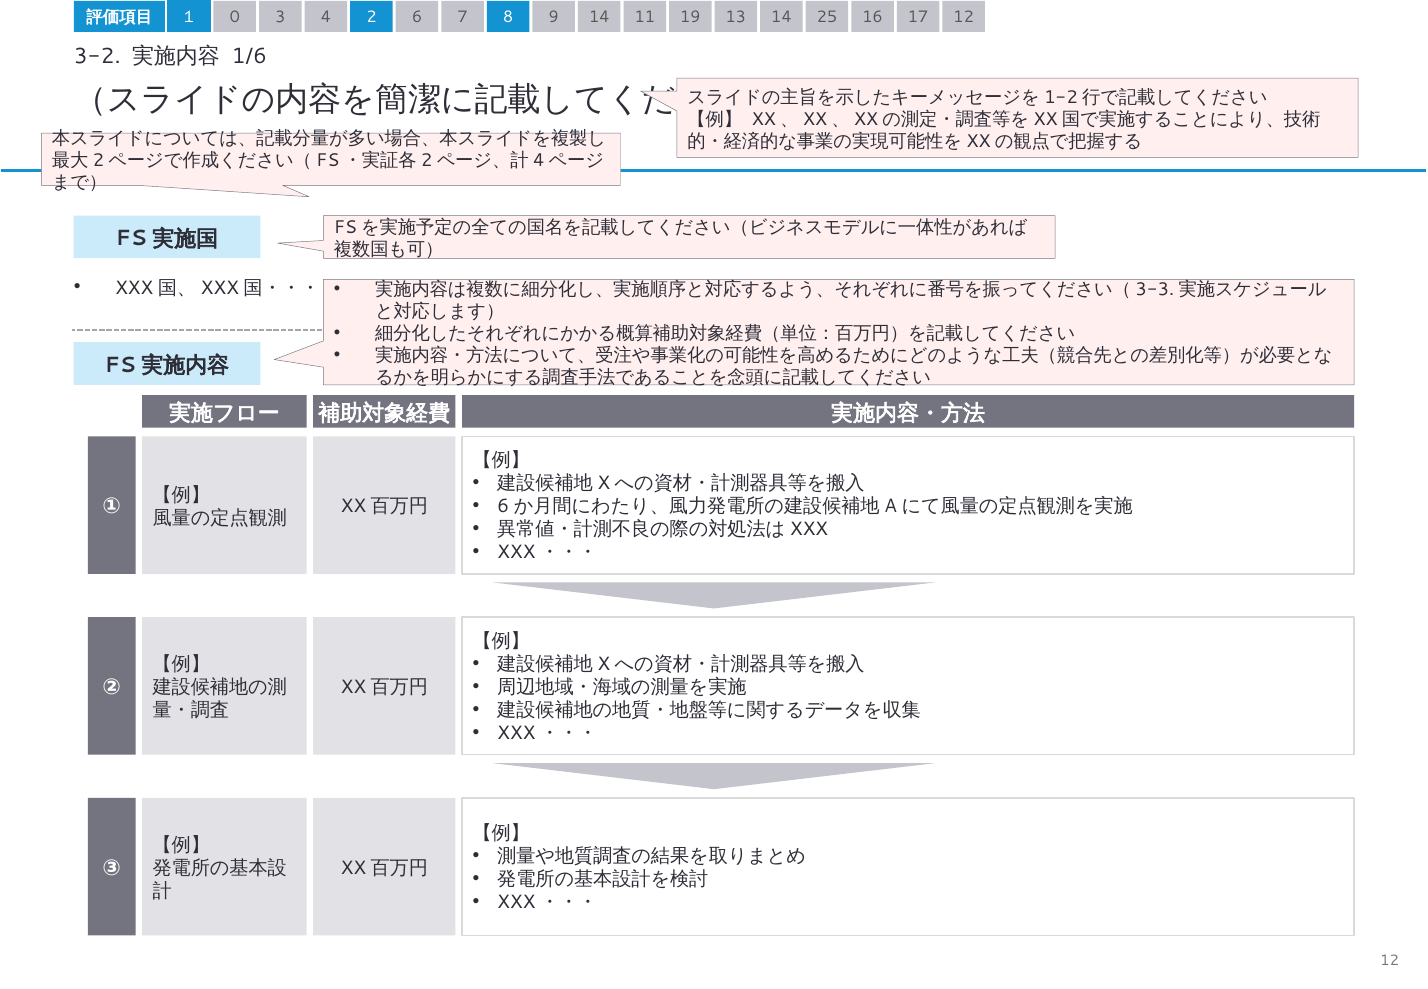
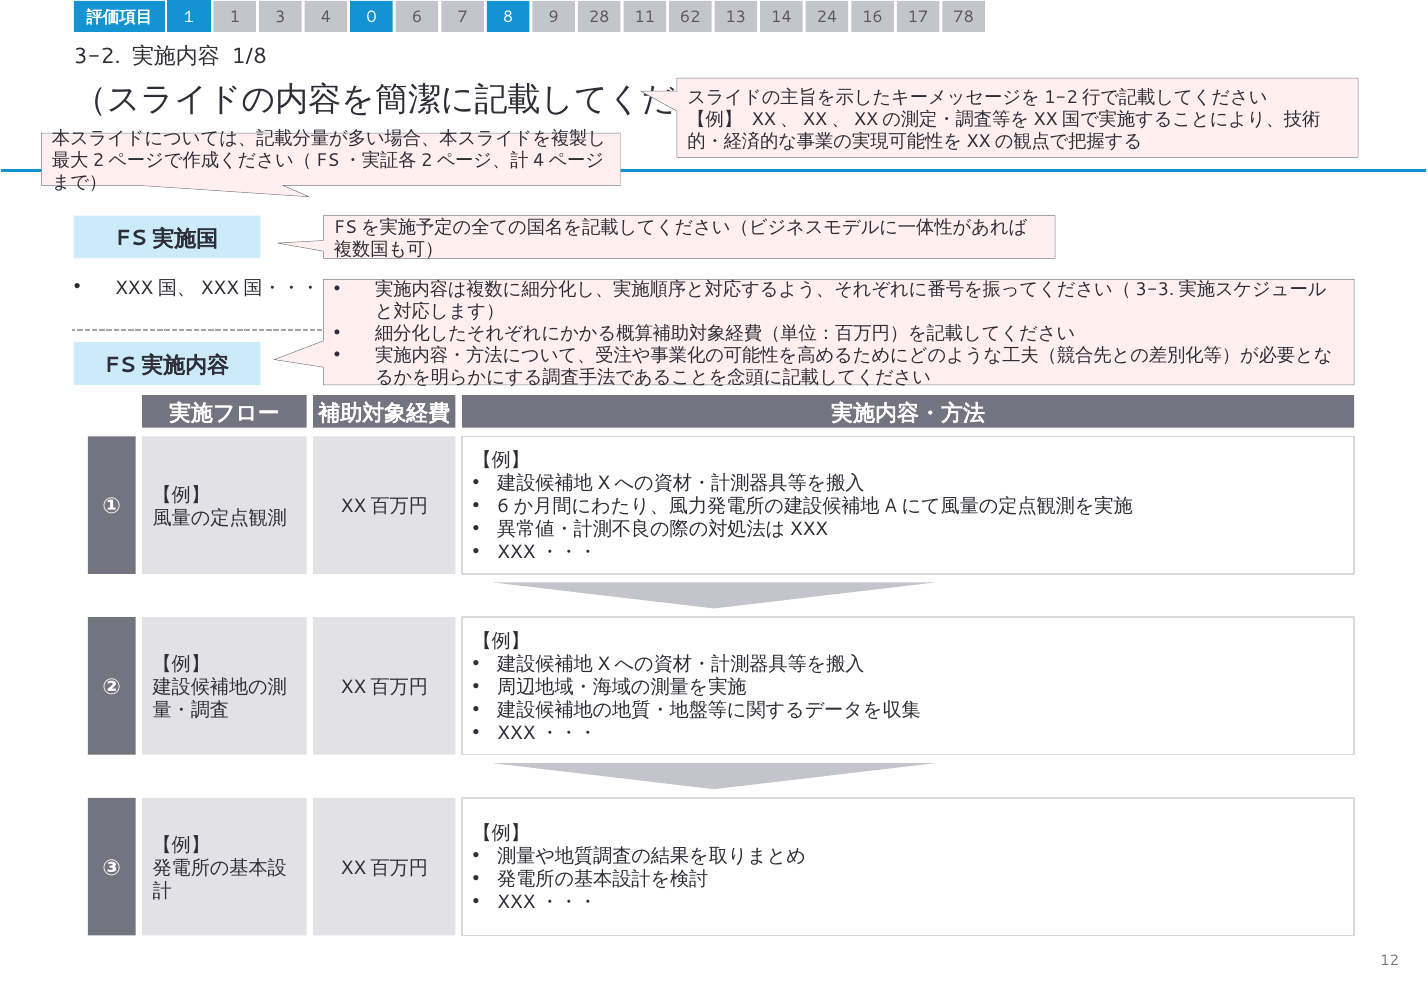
0: 0 -> 1
2: 2 -> 0
9 14: 14 -> 28
19: 19 -> 62
25: 25 -> 24
17 12: 12 -> 78
1/6: 1/6 -> 1/8
